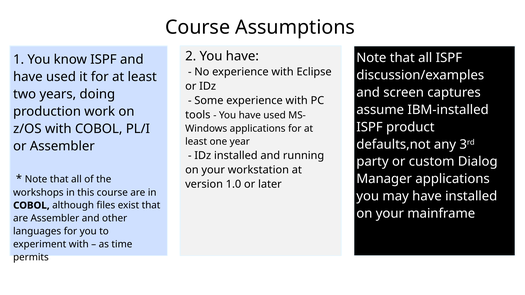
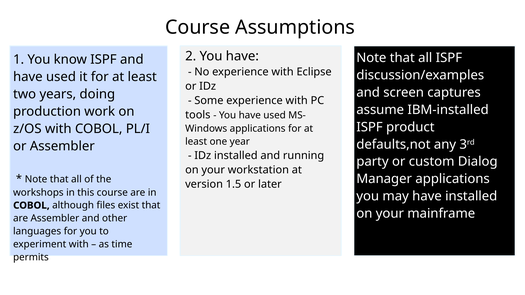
1.0: 1.0 -> 1.5
